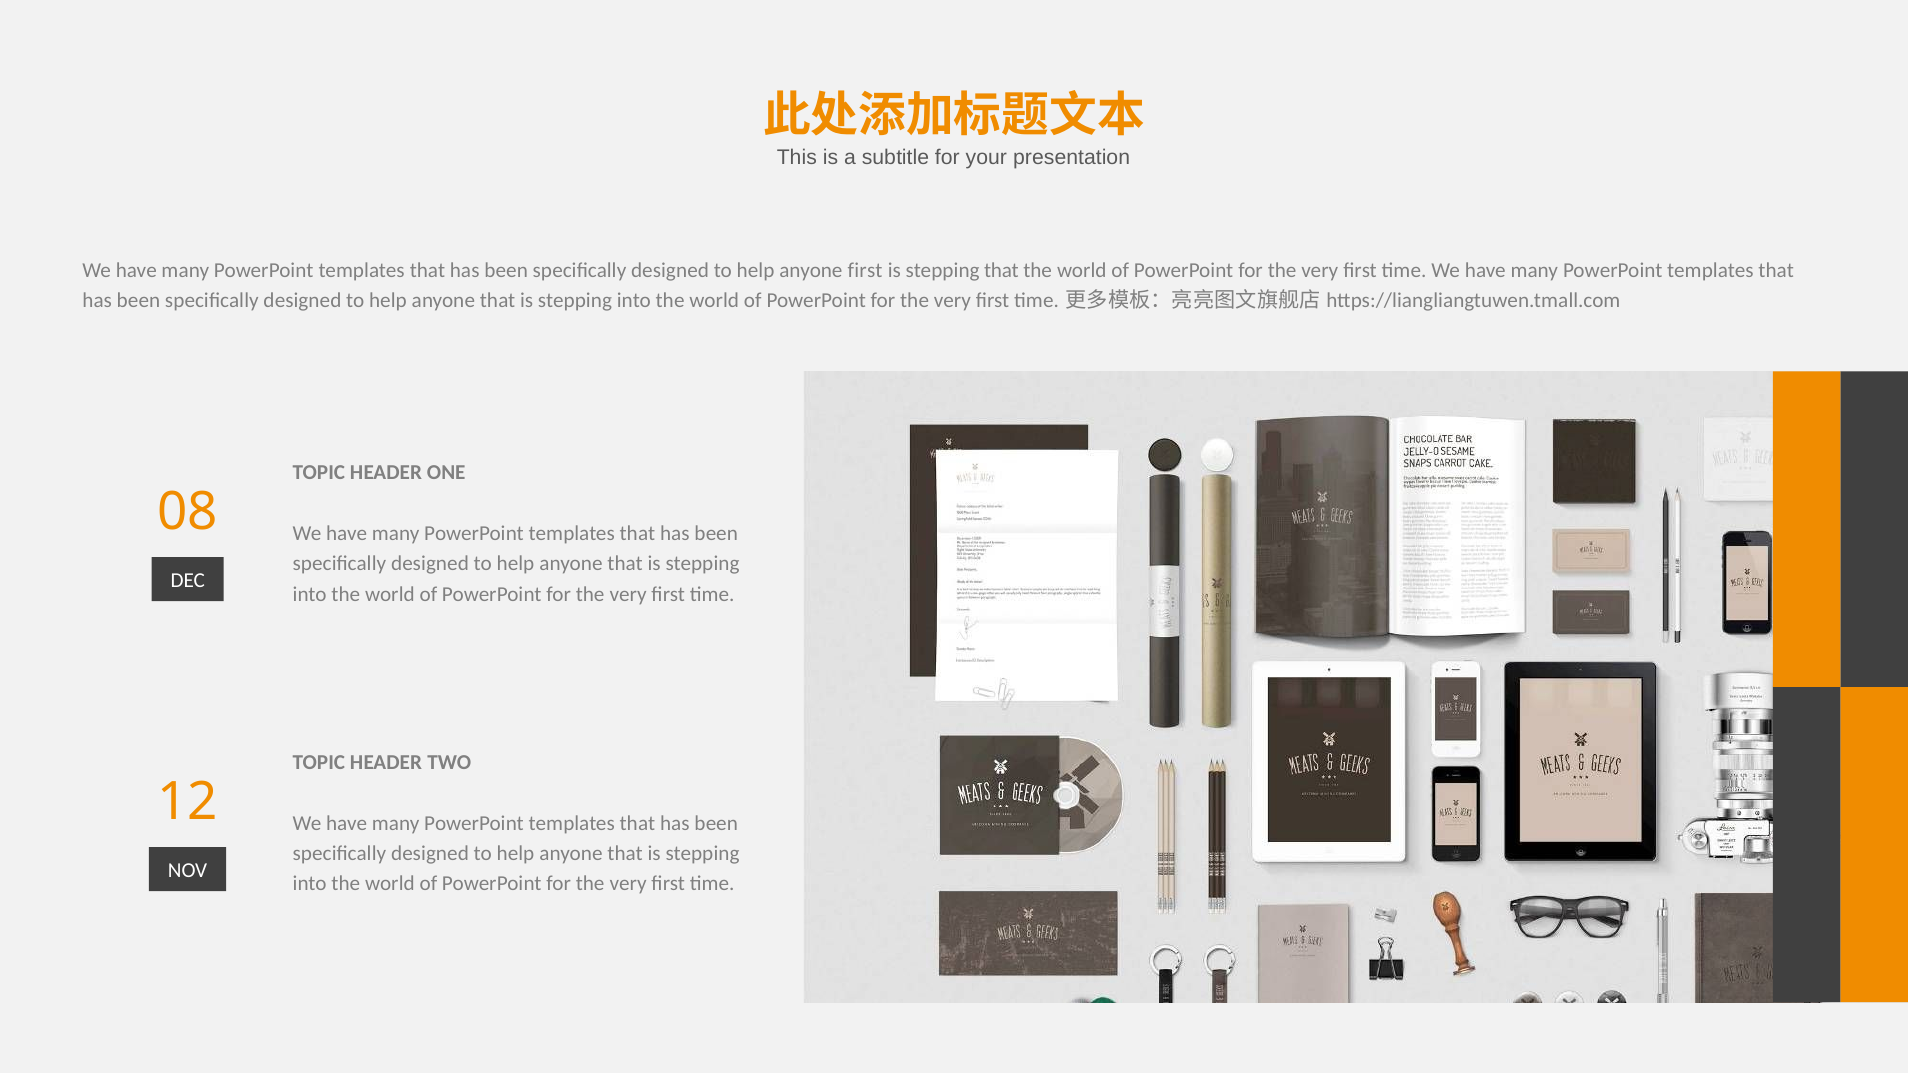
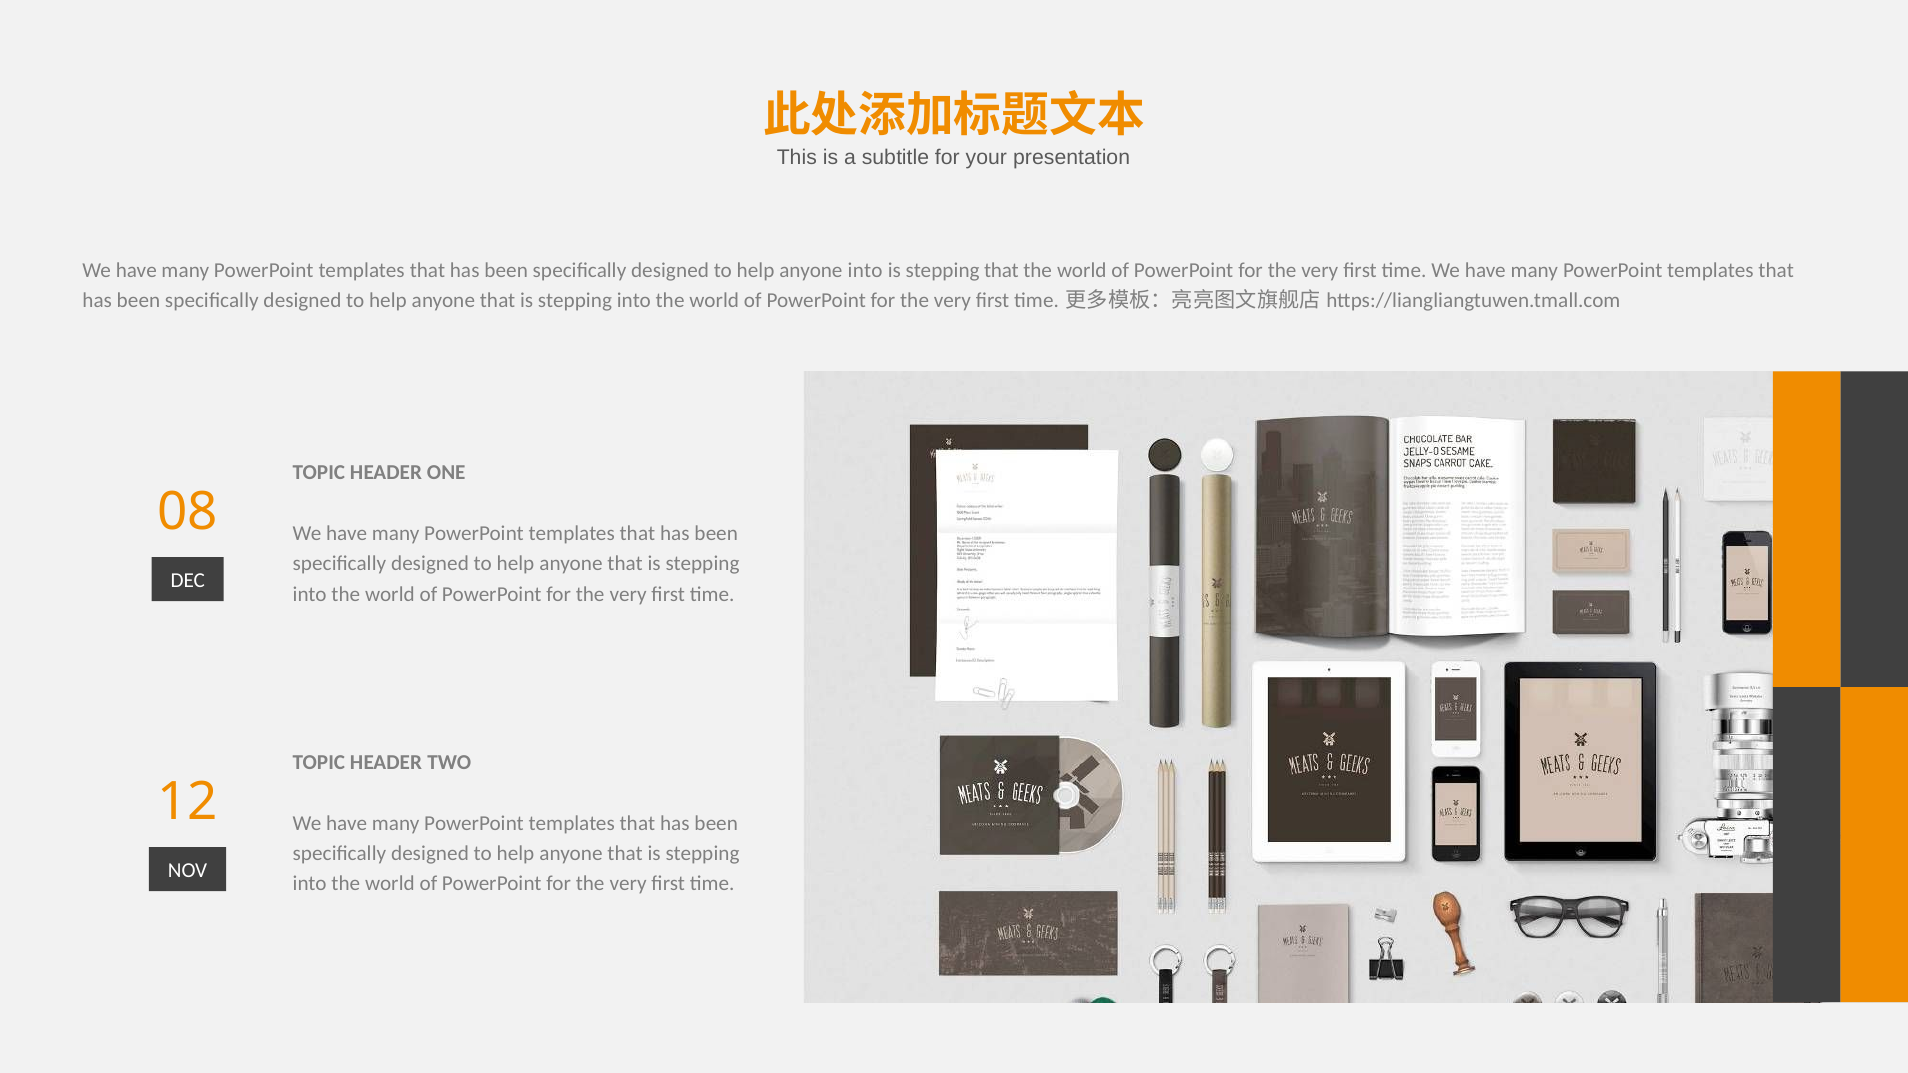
anyone first: first -> into
